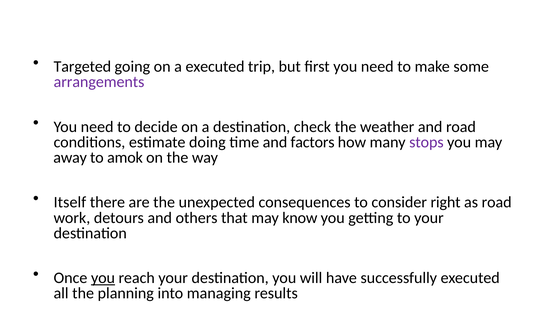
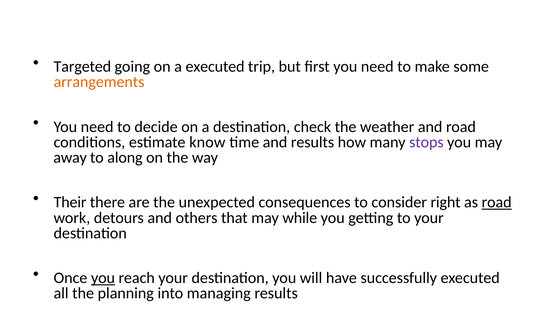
arrangements colour: purple -> orange
doing: doing -> know
and factors: factors -> results
amok: amok -> along
Itself: Itself -> Their
road at (497, 203) underline: none -> present
know: know -> while
